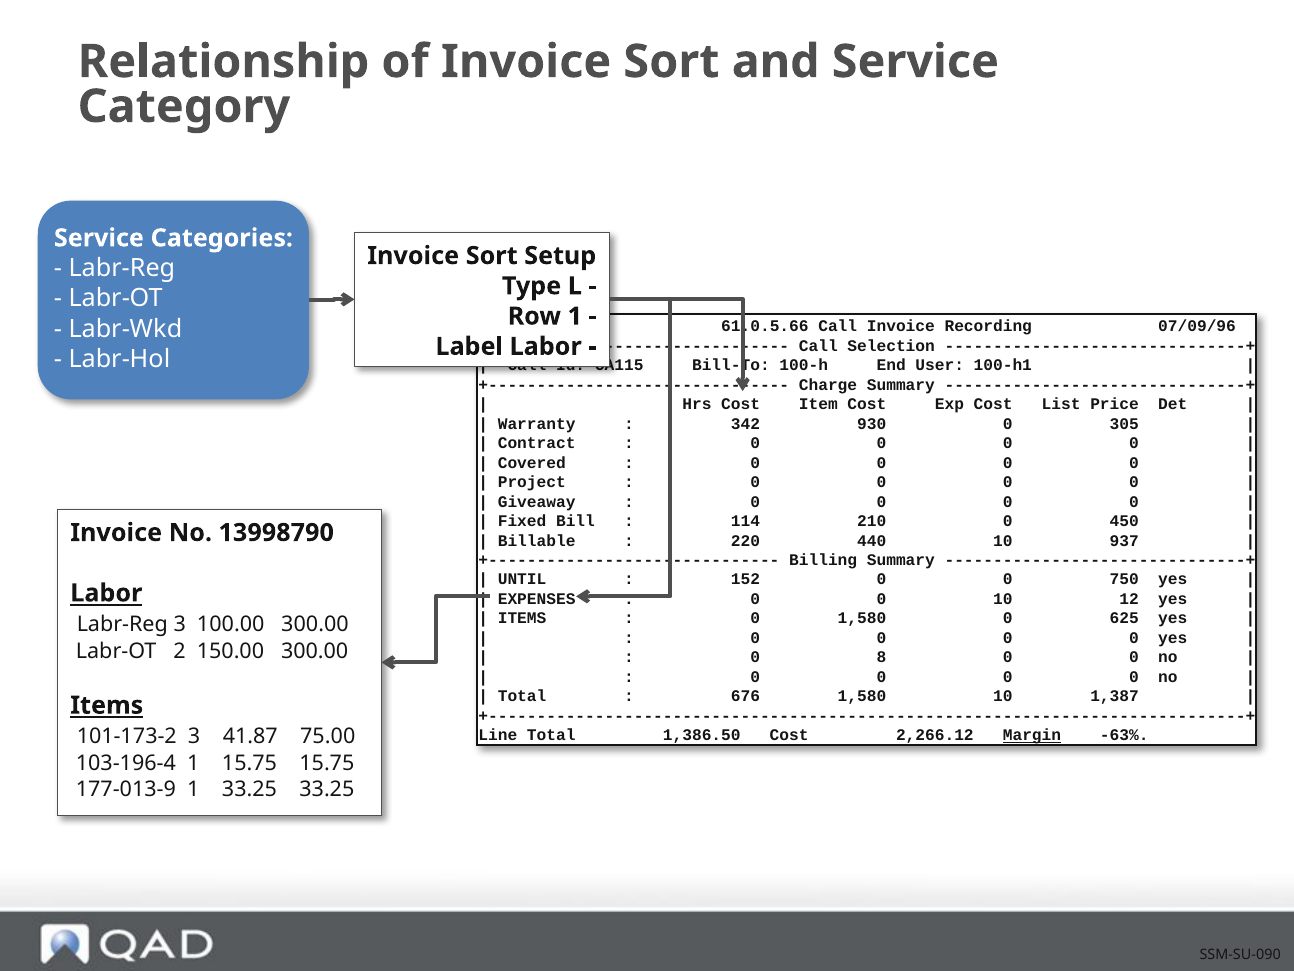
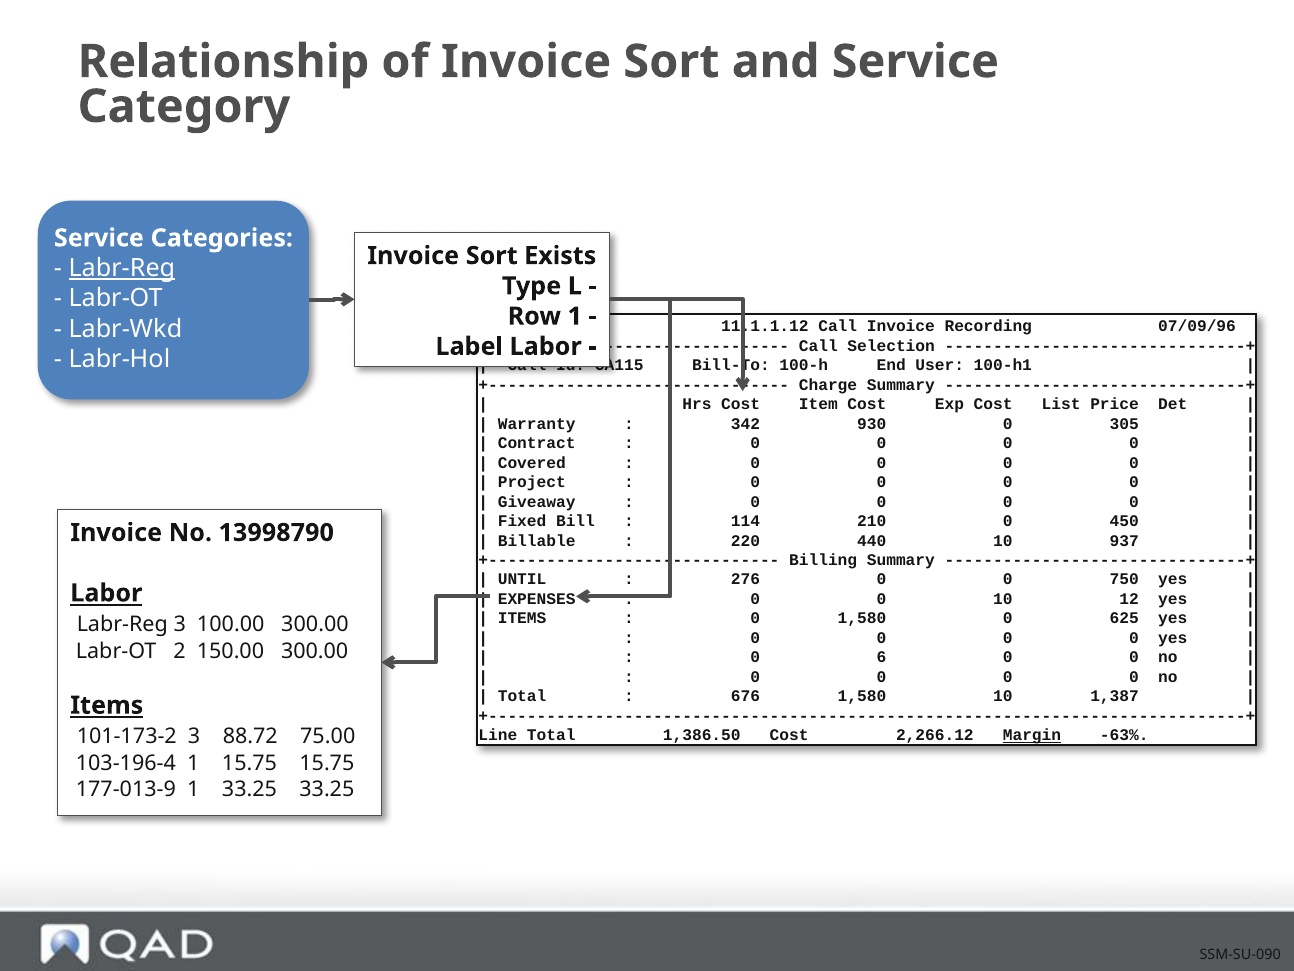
Setup: Setup -> Exists
Labr-Reg at (122, 268) underline: none -> present
61.0.5.66: 61.0.5.66 -> 11.1.1.12
152: 152 -> 276
8: 8 -> 6
41.87: 41.87 -> 88.72
